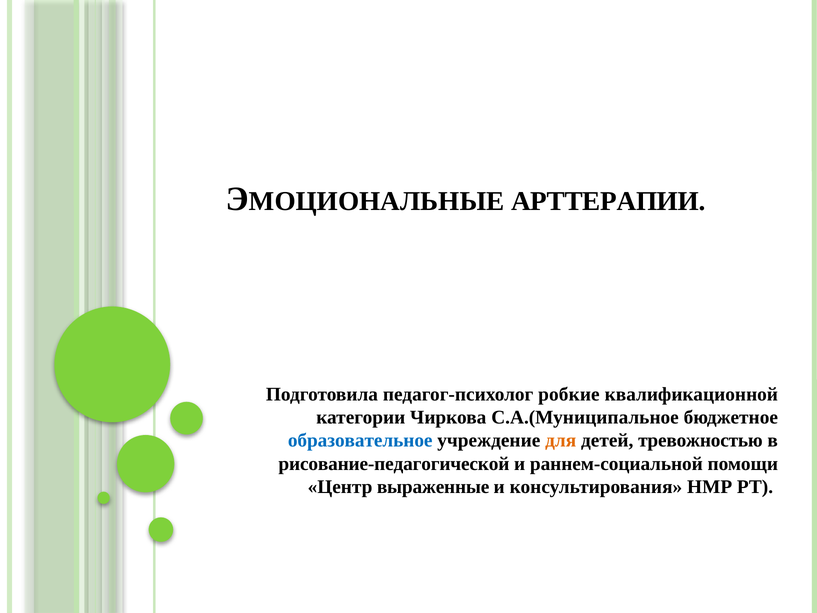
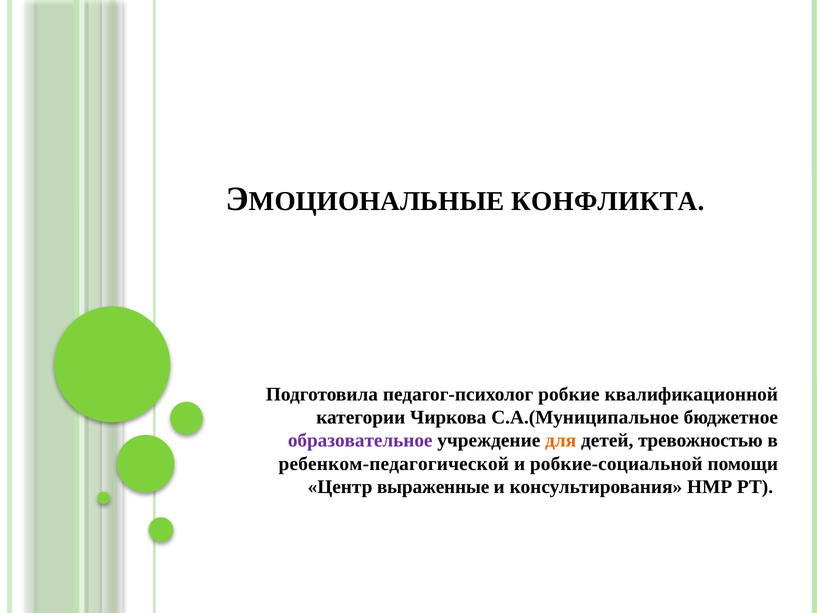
АРТТЕРАПИИ: АРТТЕРАПИИ -> КОНФЛИКТА
образовательное colour: blue -> purple
рисование-педагогической: рисование-педагогической -> ребенком-педагогической
раннем-социальной: раннем-социальной -> робкие-социальной
